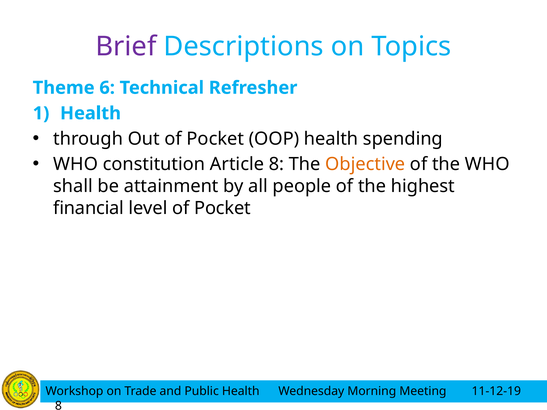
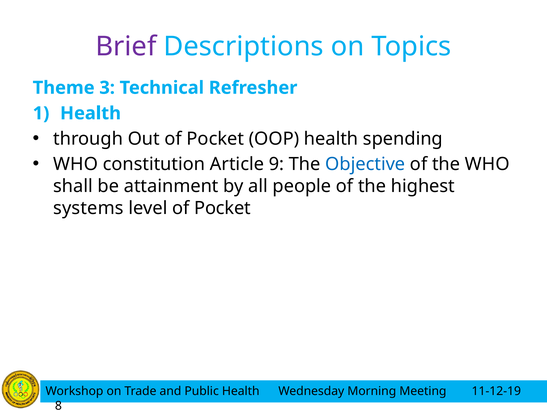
6: 6 -> 3
Article 8: 8 -> 9
Objective colour: orange -> blue
financial: financial -> systems
